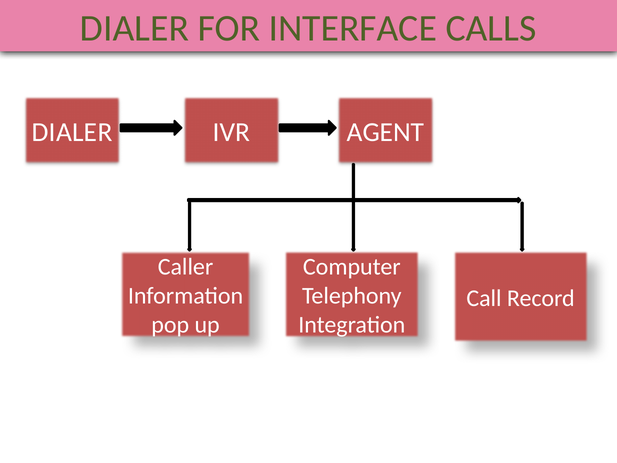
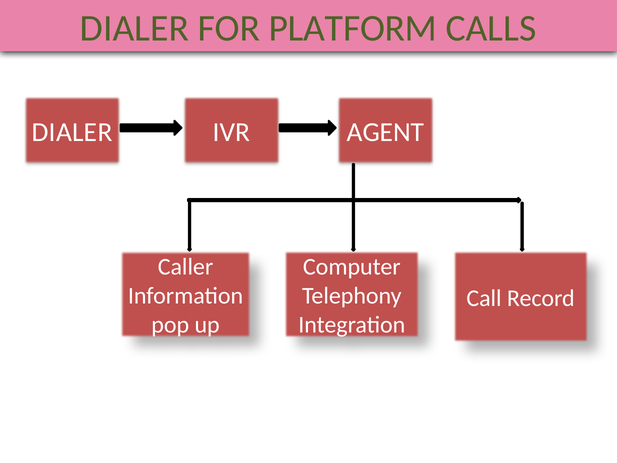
INTERFACE: INTERFACE -> PLATFORM
